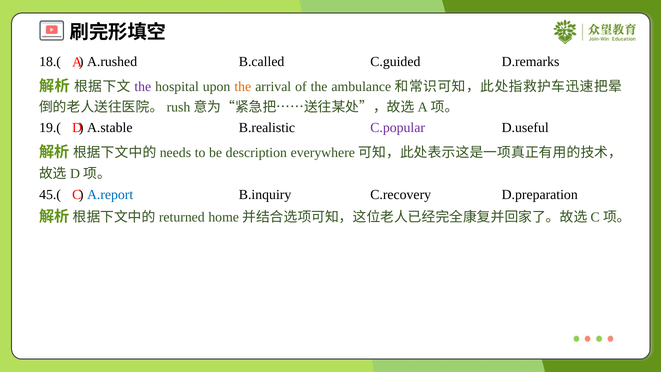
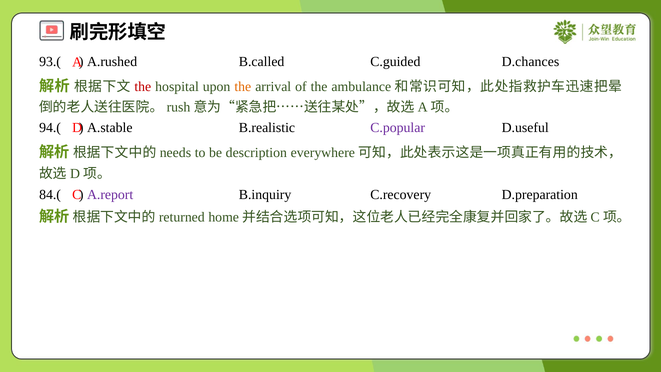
18.(: 18.( -> 93.(
D.remarks: D.remarks -> D.chances
the at (143, 86) colour: purple -> red
19.(: 19.( -> 94.(
45.(: 45.( -> 84.(
A.report colour: blue -> purple
